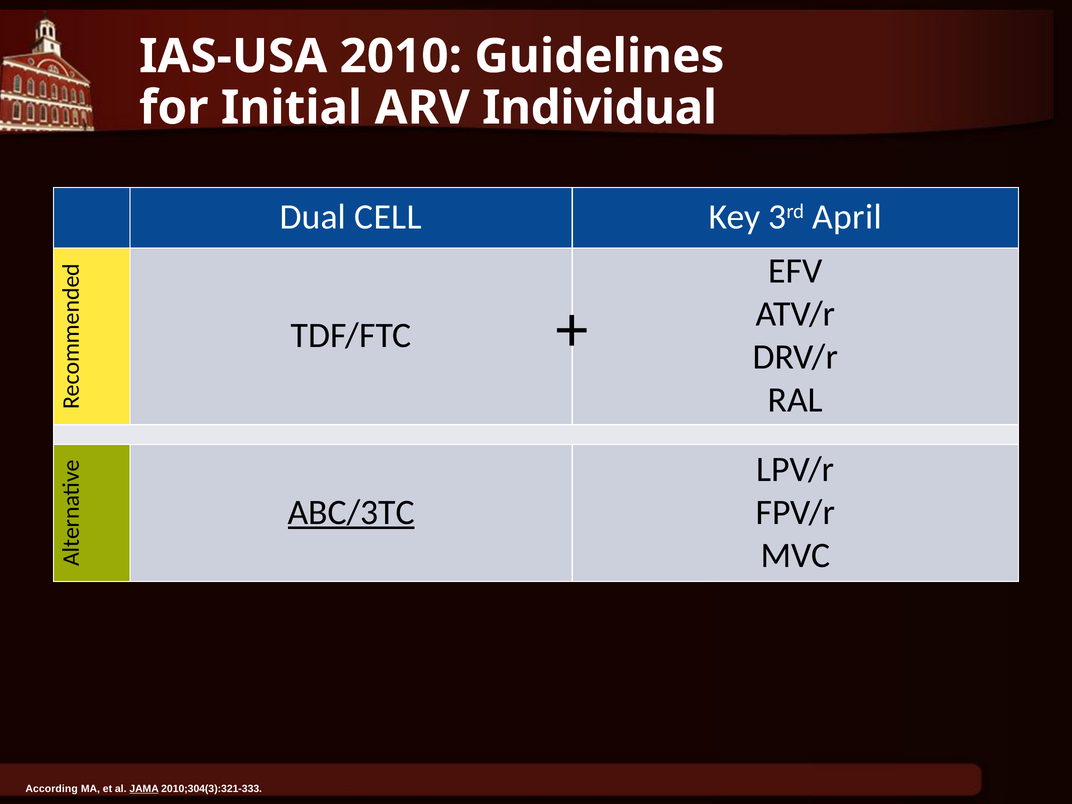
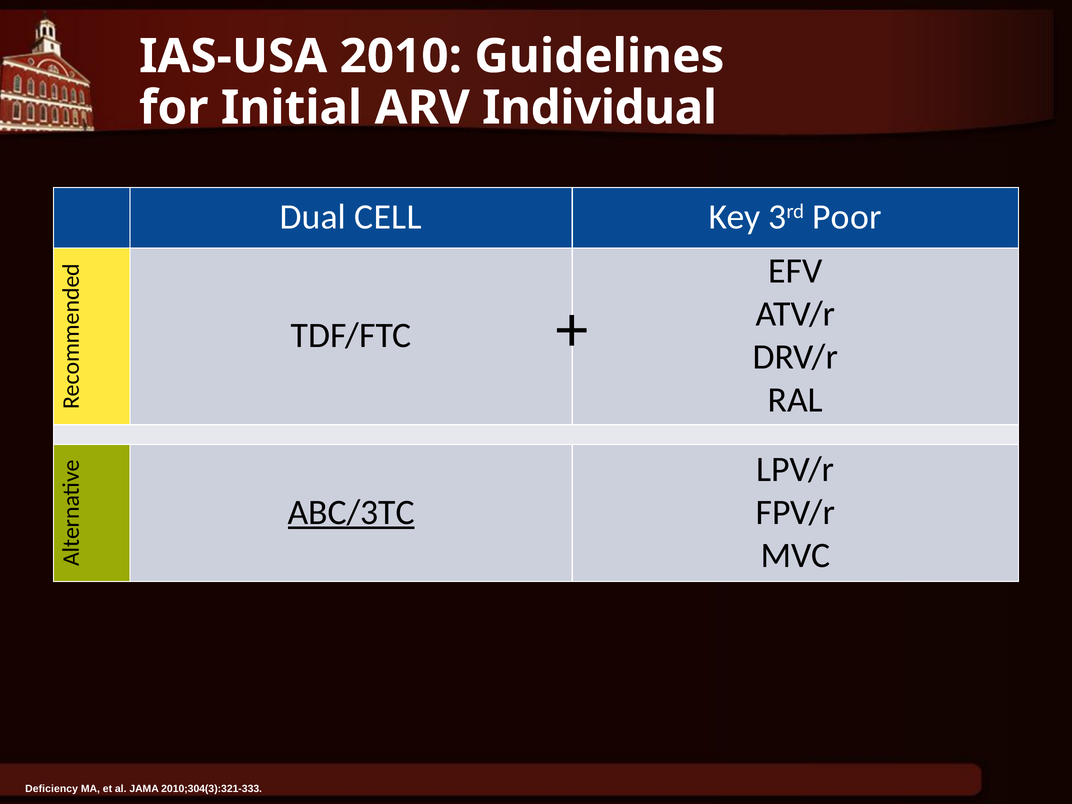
April: April -> Poor
According: According -> Deficiency
JAMA underline: present -> none
